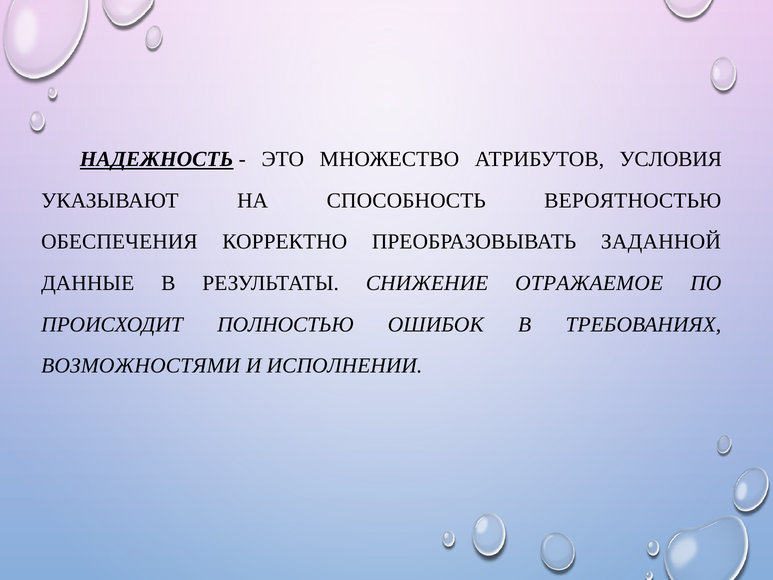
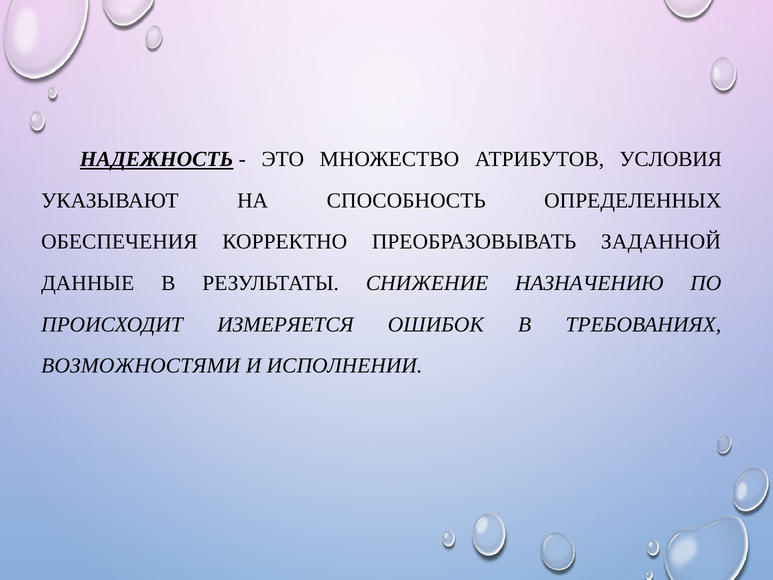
ВЕРОЯТНОСТЬЮ: ВЕРОЯТНОСТЬЮ -> ОПРЕДЕЛЕННЫХ
ОТРАЖАЕМОЕ: ОТРАЖАЕМОЕ -> НАЗНАЧЕНИЮ
ПОЛНОСТЬЮ: ПОЛНОСТЬЮ -> ИЗМЕРЯЕТСЯ
